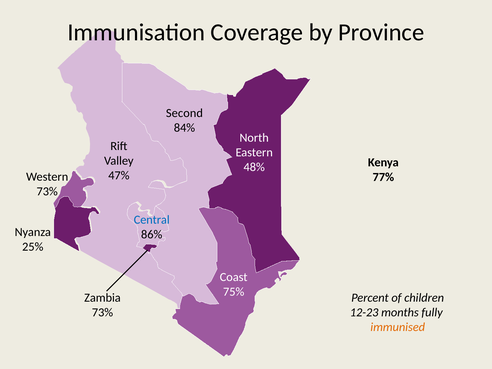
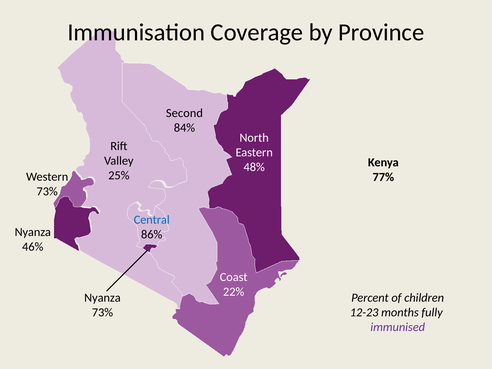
47%: 47% -> 25%
25%: 25% -> 46%
75%: 75% -> 22%
Zambia at (102, 298): Zambia -> Nyanza
immunised colour: orange -> purple
